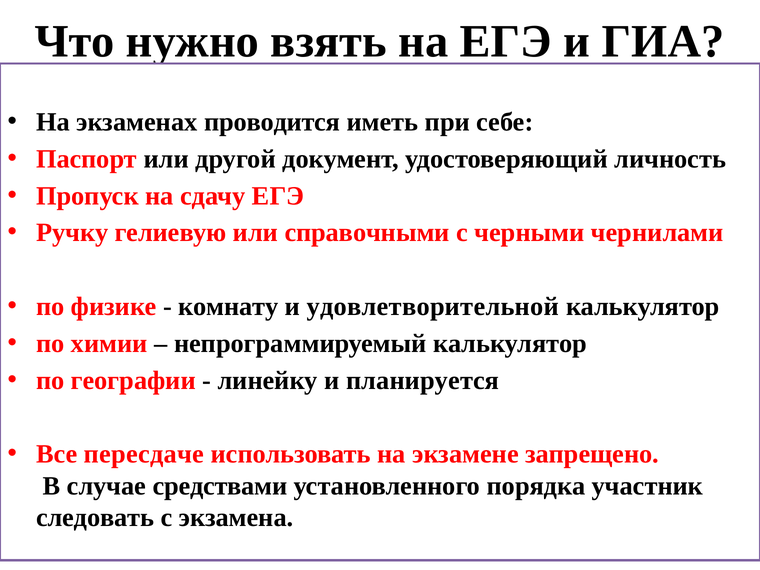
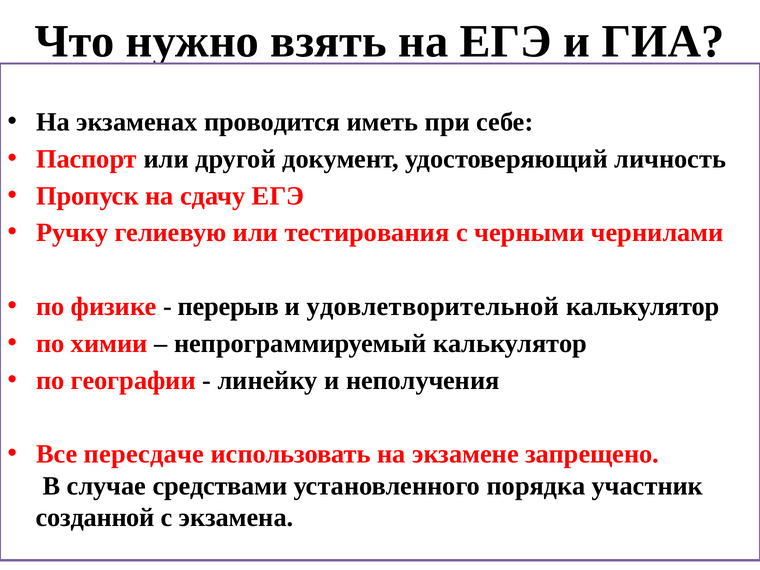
справочными: справочными -> тестирования
комнату: комнату -> перерыв
планируется: планируется -> неполучения
следовать: следовать -> созданной
